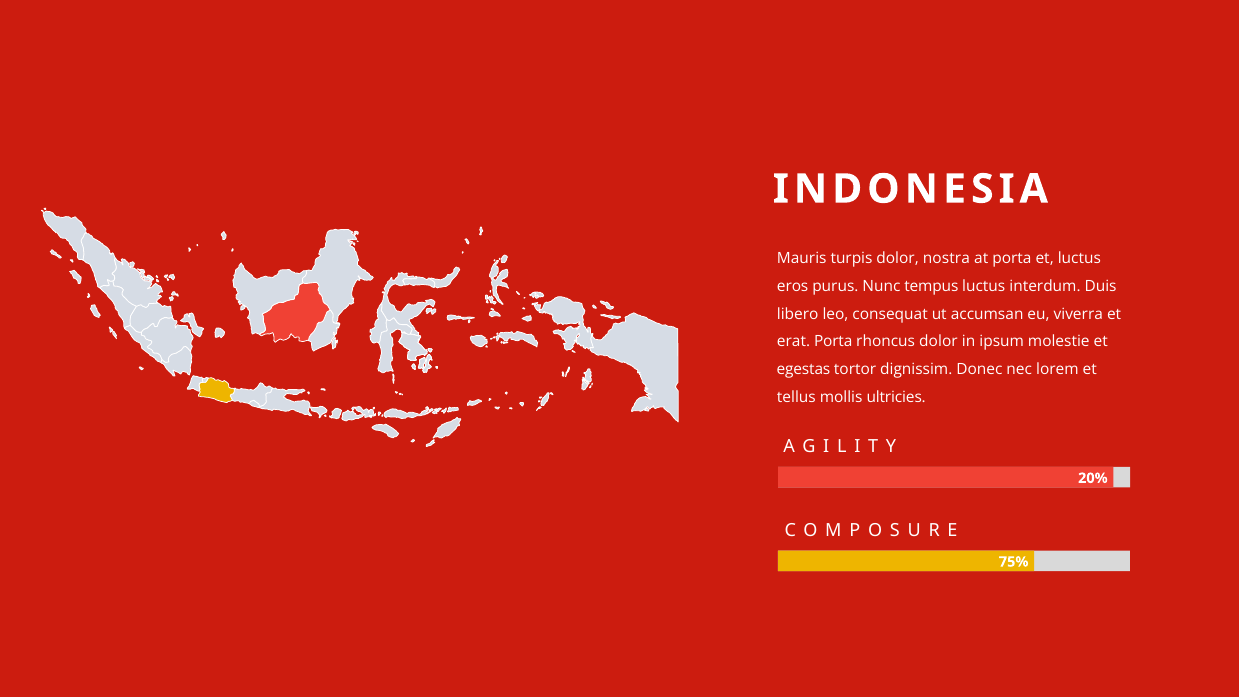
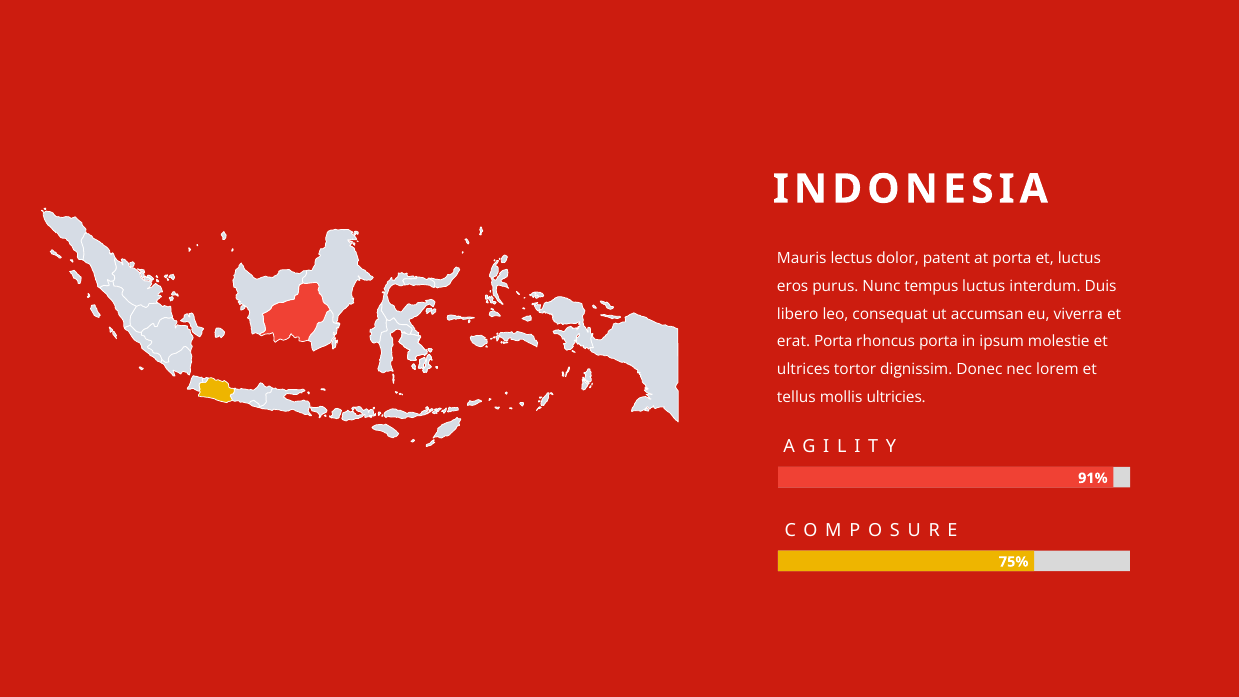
turpis: turpis -> lectus
nostra: nostra -> patent
rhoncus dolor: dolor -> porta
egestas: egestas -> ultrices
20%: 20% -> 91%
